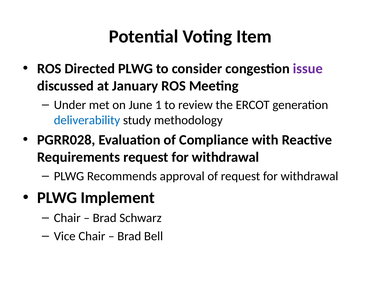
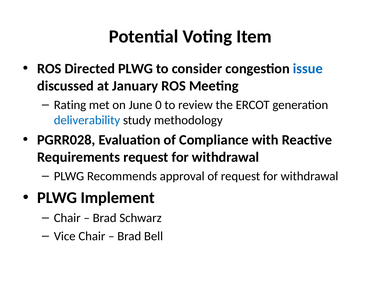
issue colour: purple -> blue
Under: Under -> Rating
1: 1 -> 0
